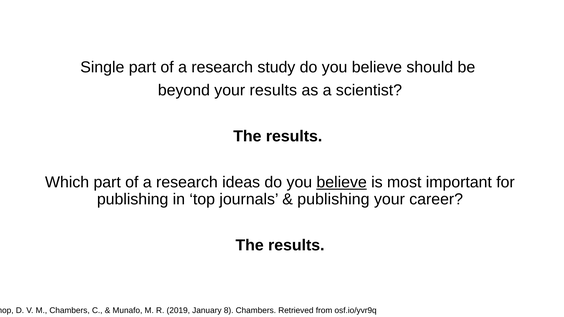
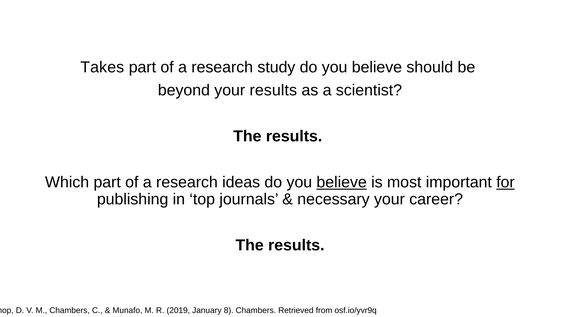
Single: Single -> Takes
for underline: none -> present
publishing at (333, 200): publishing -> necessary
